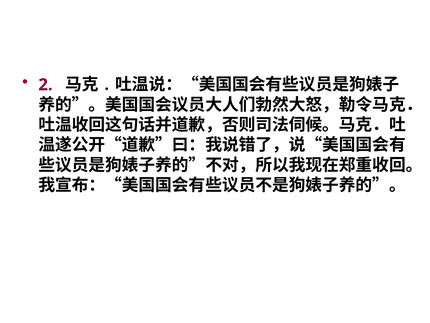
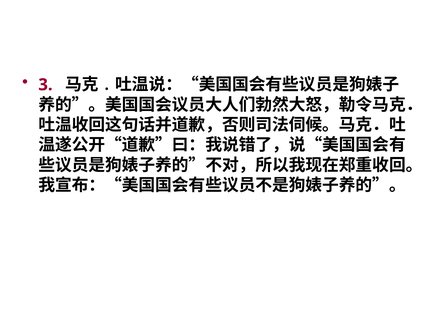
2: 2 -> 3
